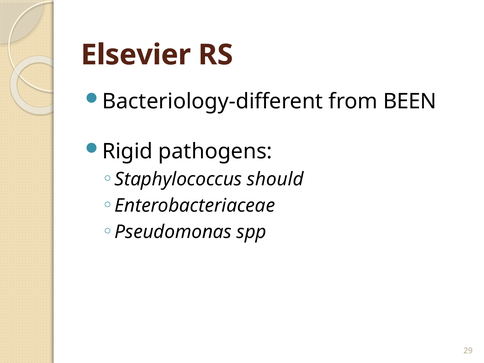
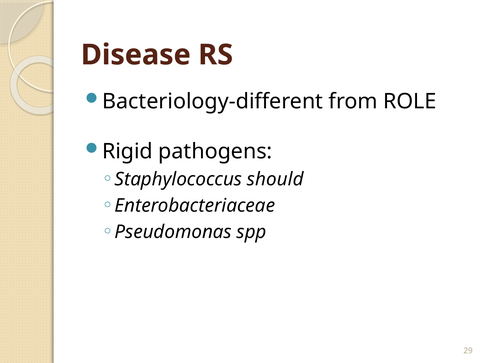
Elsevier: Elsevier -> Disease
BEEN: BEEN -> ROLE
